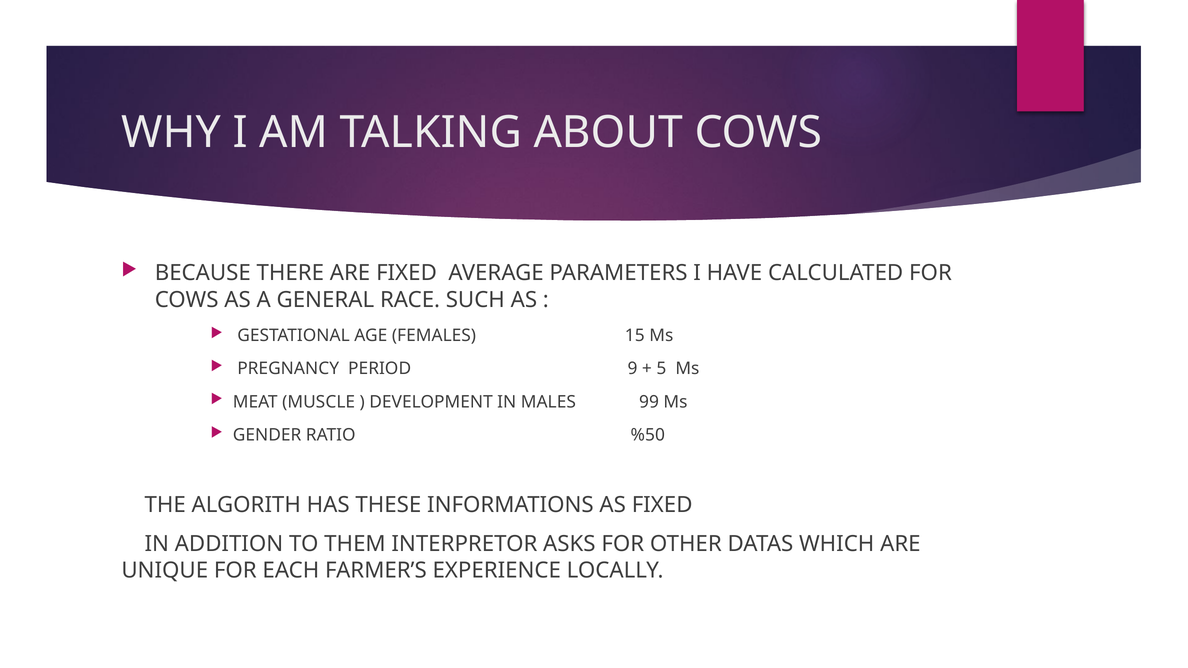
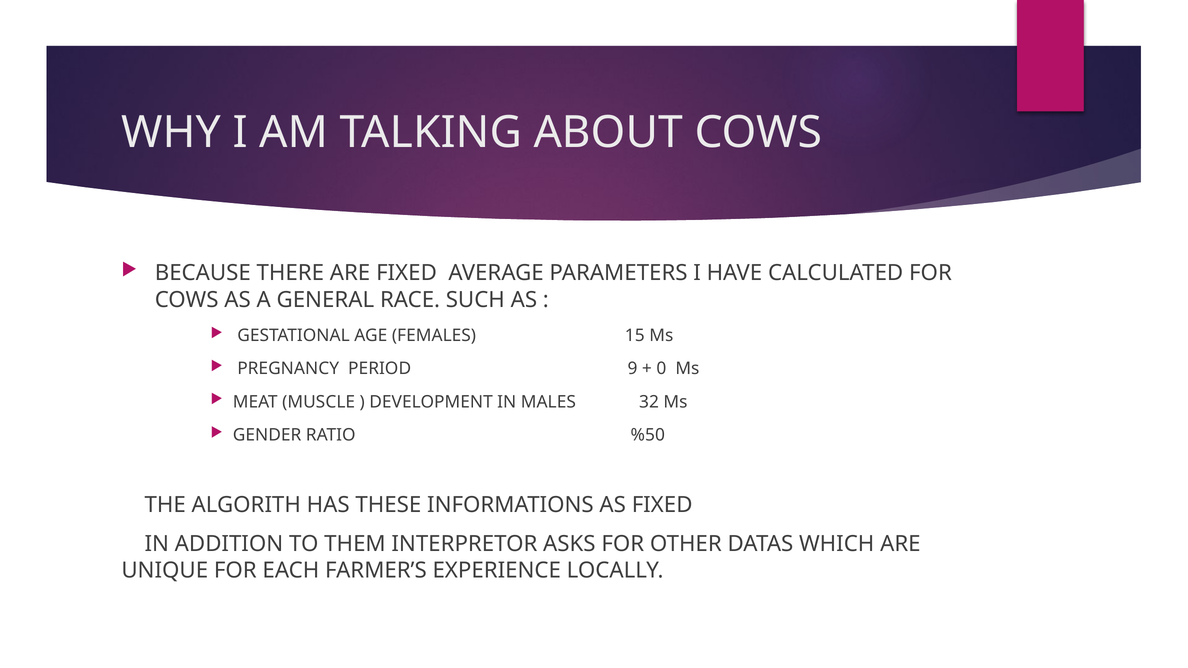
5: 5 -> 0
99: 99 -> 32
